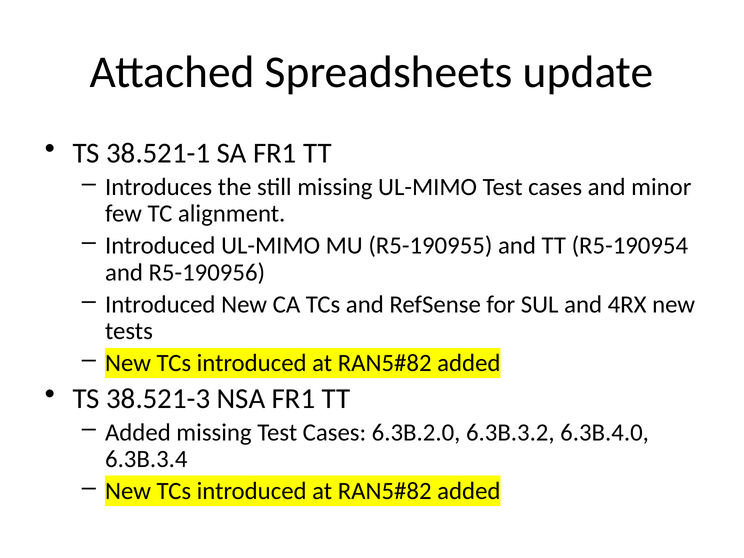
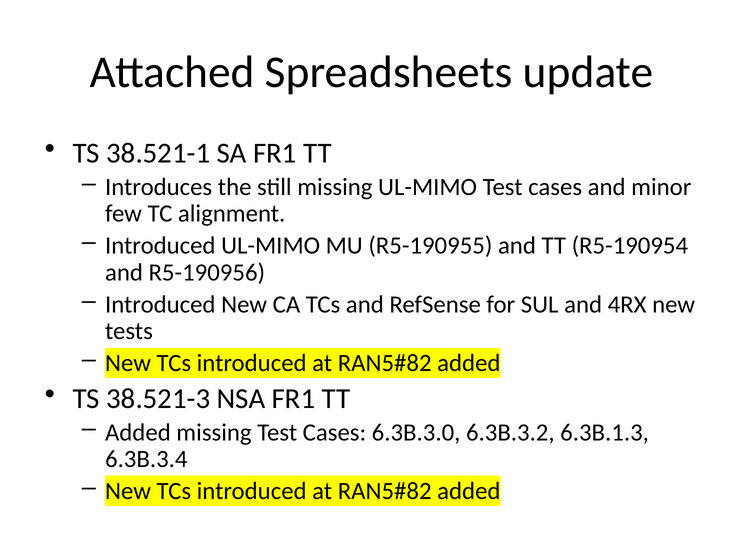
6.3B.2.0: 6.3B.2.0 -> 6.3B.3.0
6.3B.4.0: 6.3B.4.0 -> 6.3B.1.3
